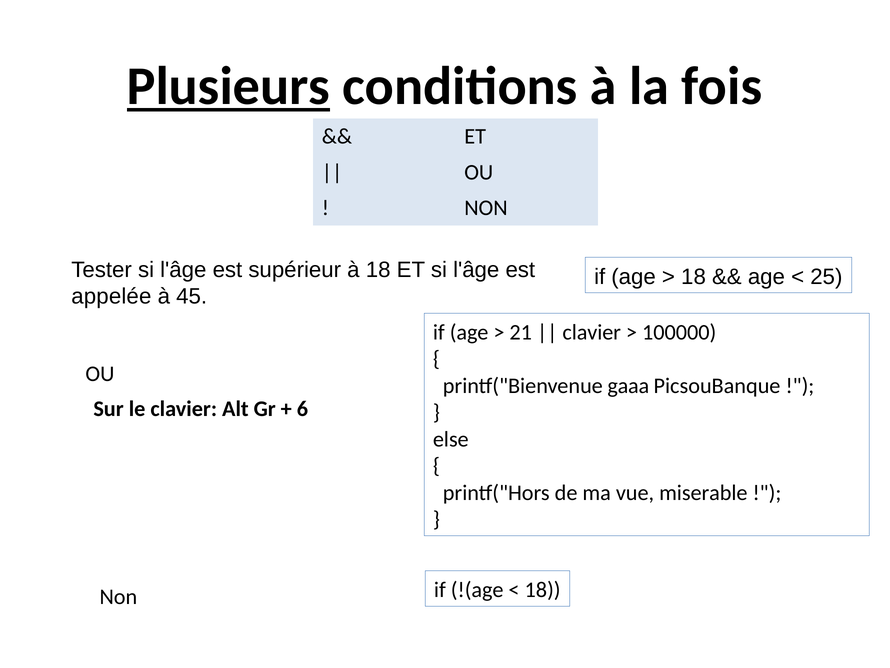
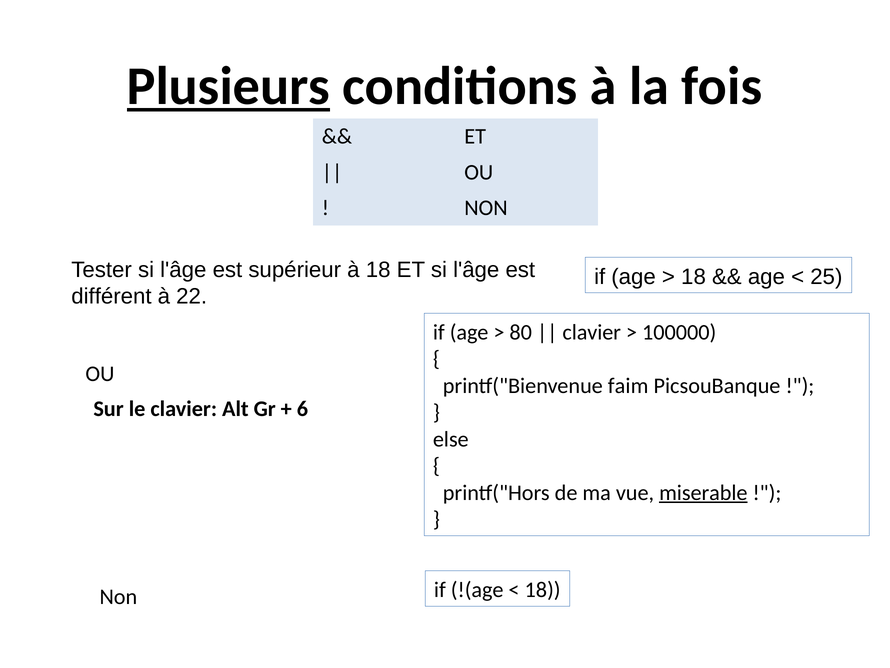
appelée: appelée -> différent
45: 45 -> 22
21: 21 -> 80
gaaa: gaaa -> faim
miserable underline: none -> present
